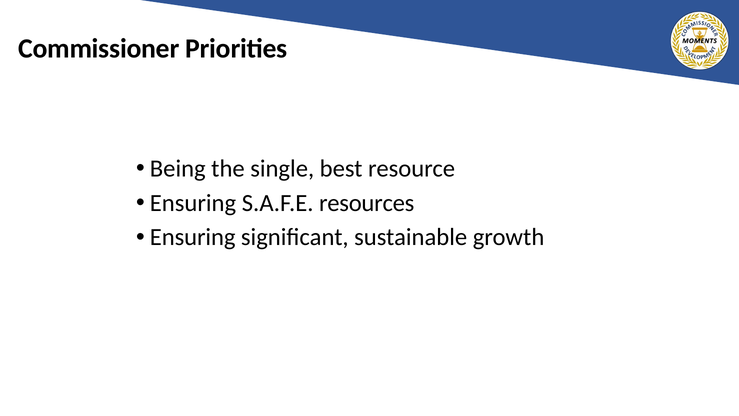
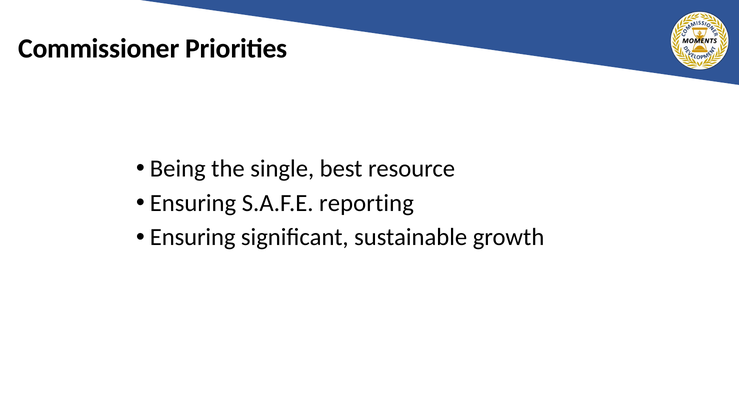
resources: resources -> reporting
